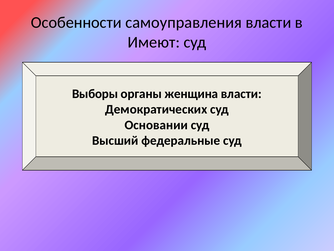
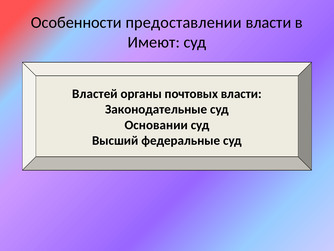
самоуправления: самоуправления -> предоставлении
Выборы: Выборы -> Властей
женщина: женщина -> почтовых
Демократических: Демократических -> Законодательные
